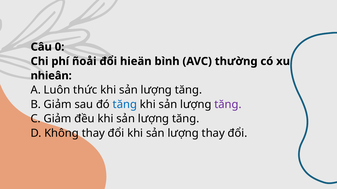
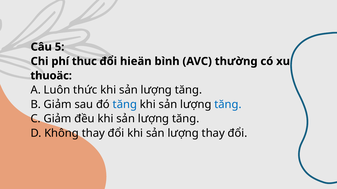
0: 0 -> 5
ñoåi: ñoåi -> thuc
nhieân: nhieân -> thuoäc
tăng at (228, 105) colour: purple -> blue
